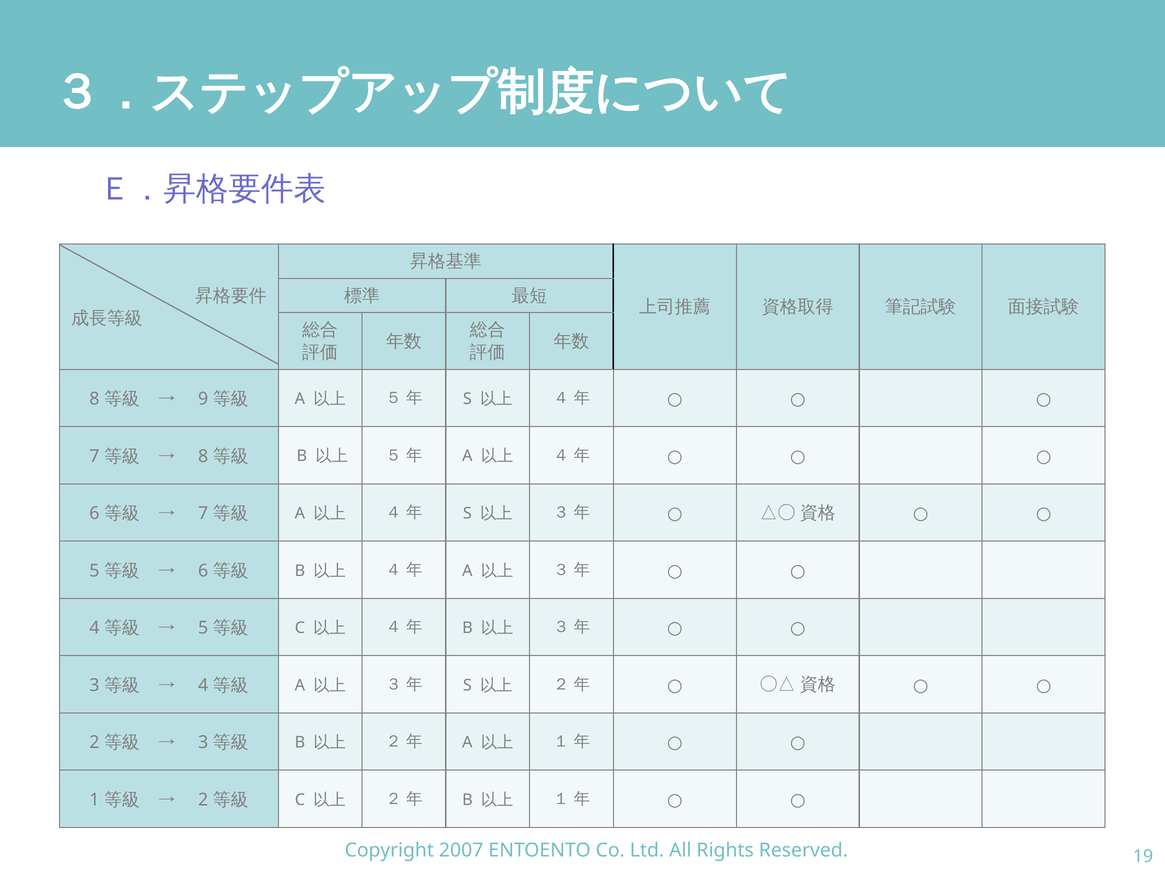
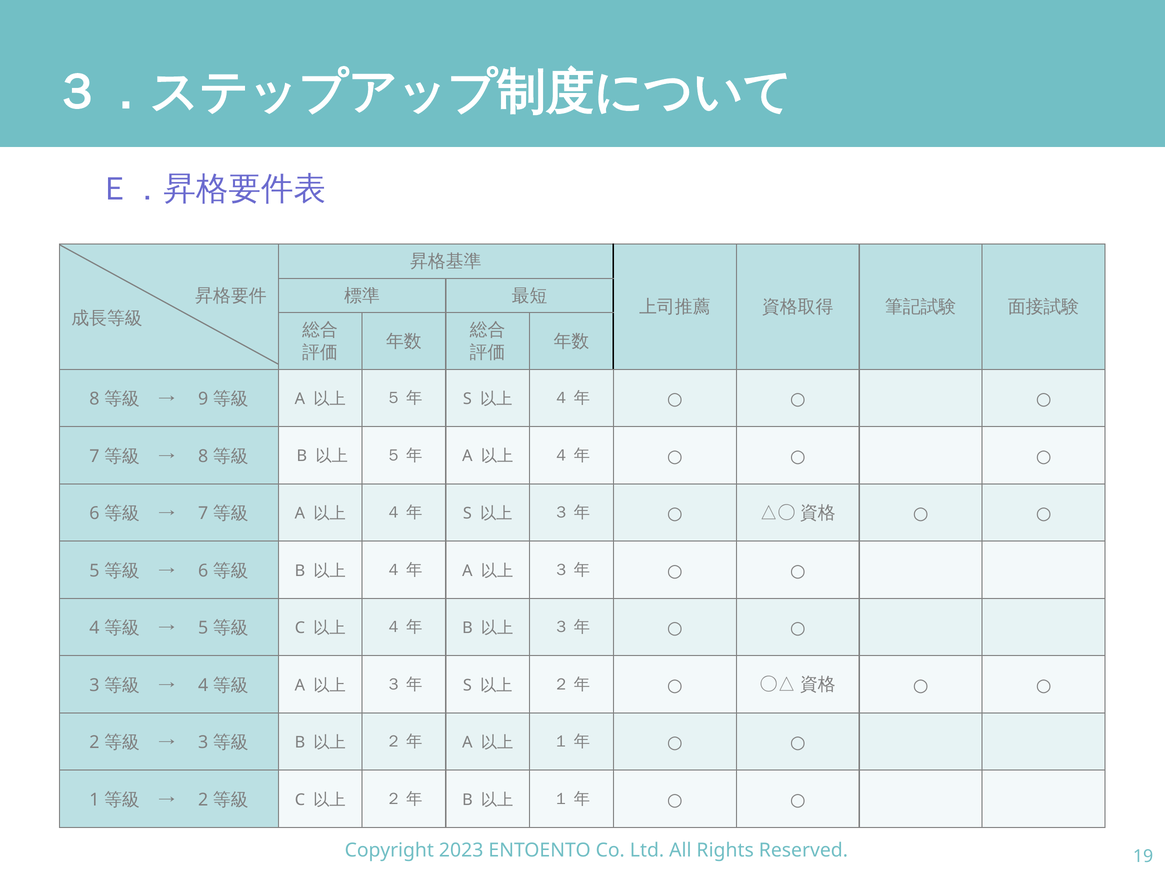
2007: 2007 -> 2023
